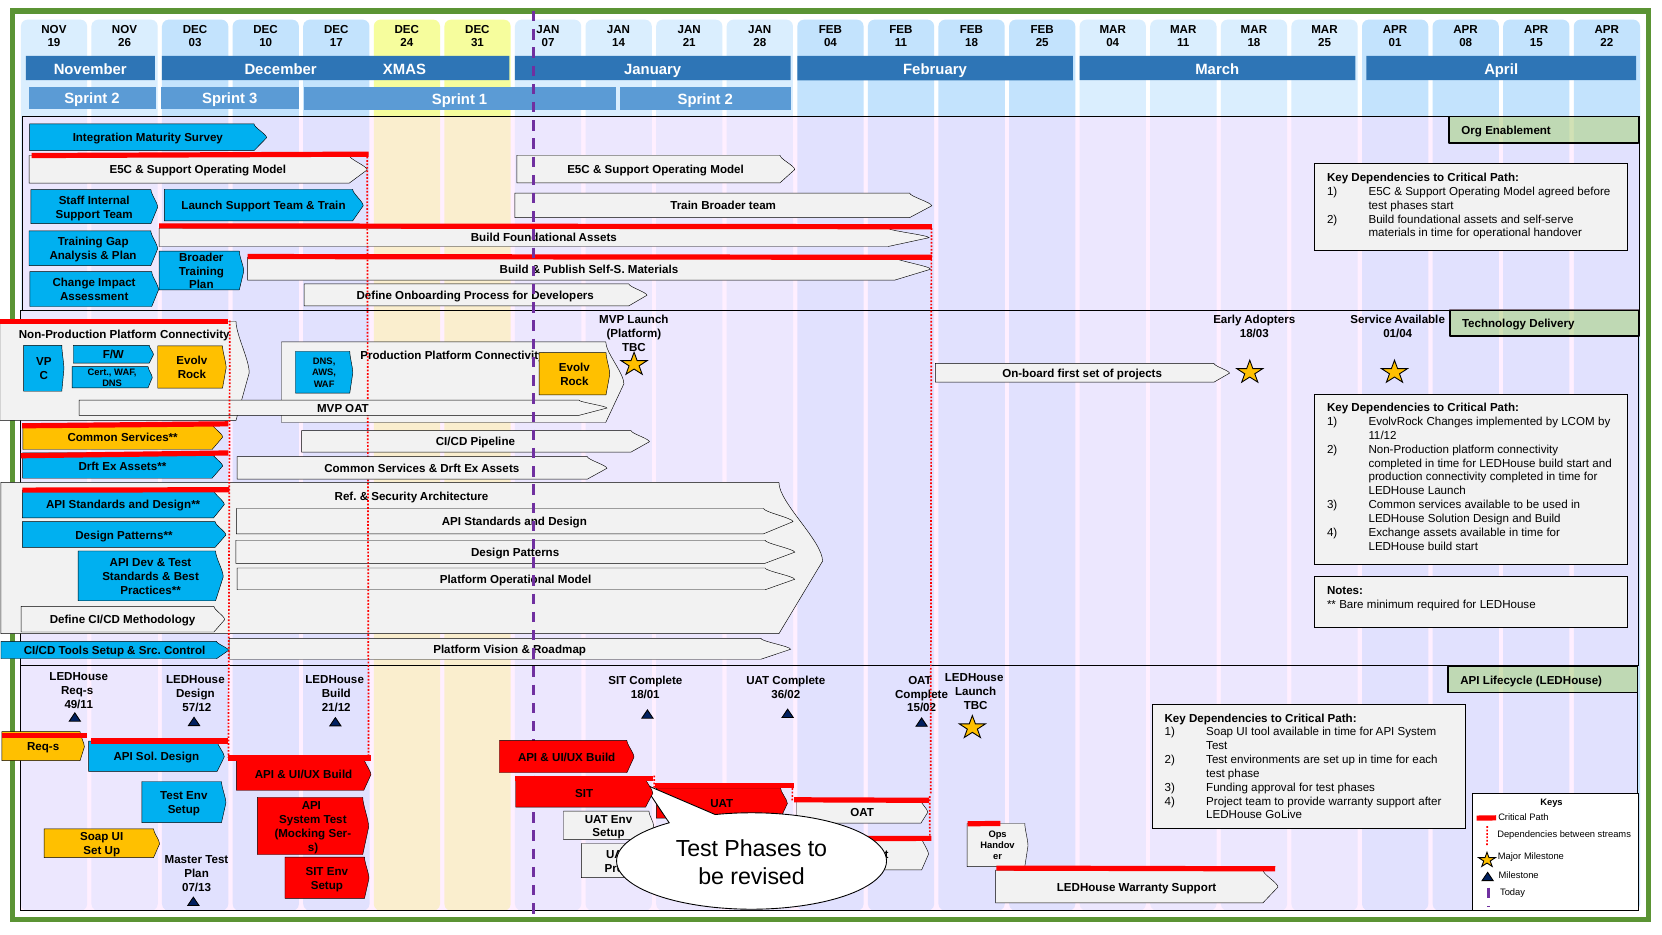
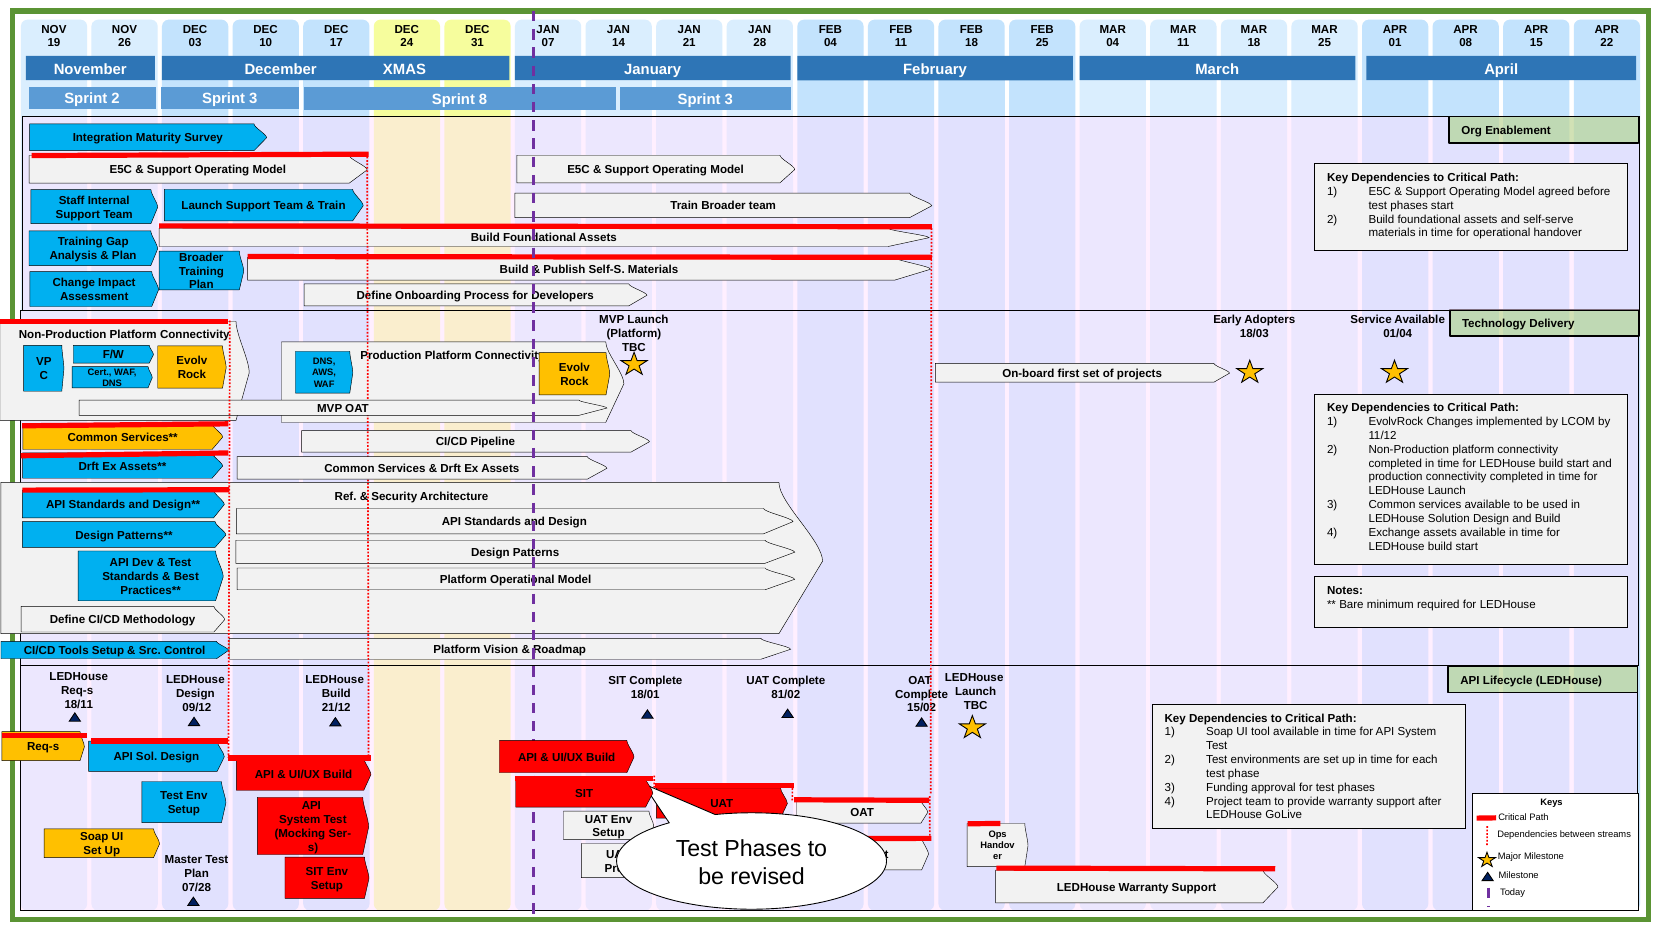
Sprint 1: 1 -> 8
2 at (729, 100): 2 -> 3
36/02: 36/02 -> 81/02
49/11: 49/11 -> 18/11
57/12: 57/12 -> 09/12
07/13: 07/13 -> 07/28
